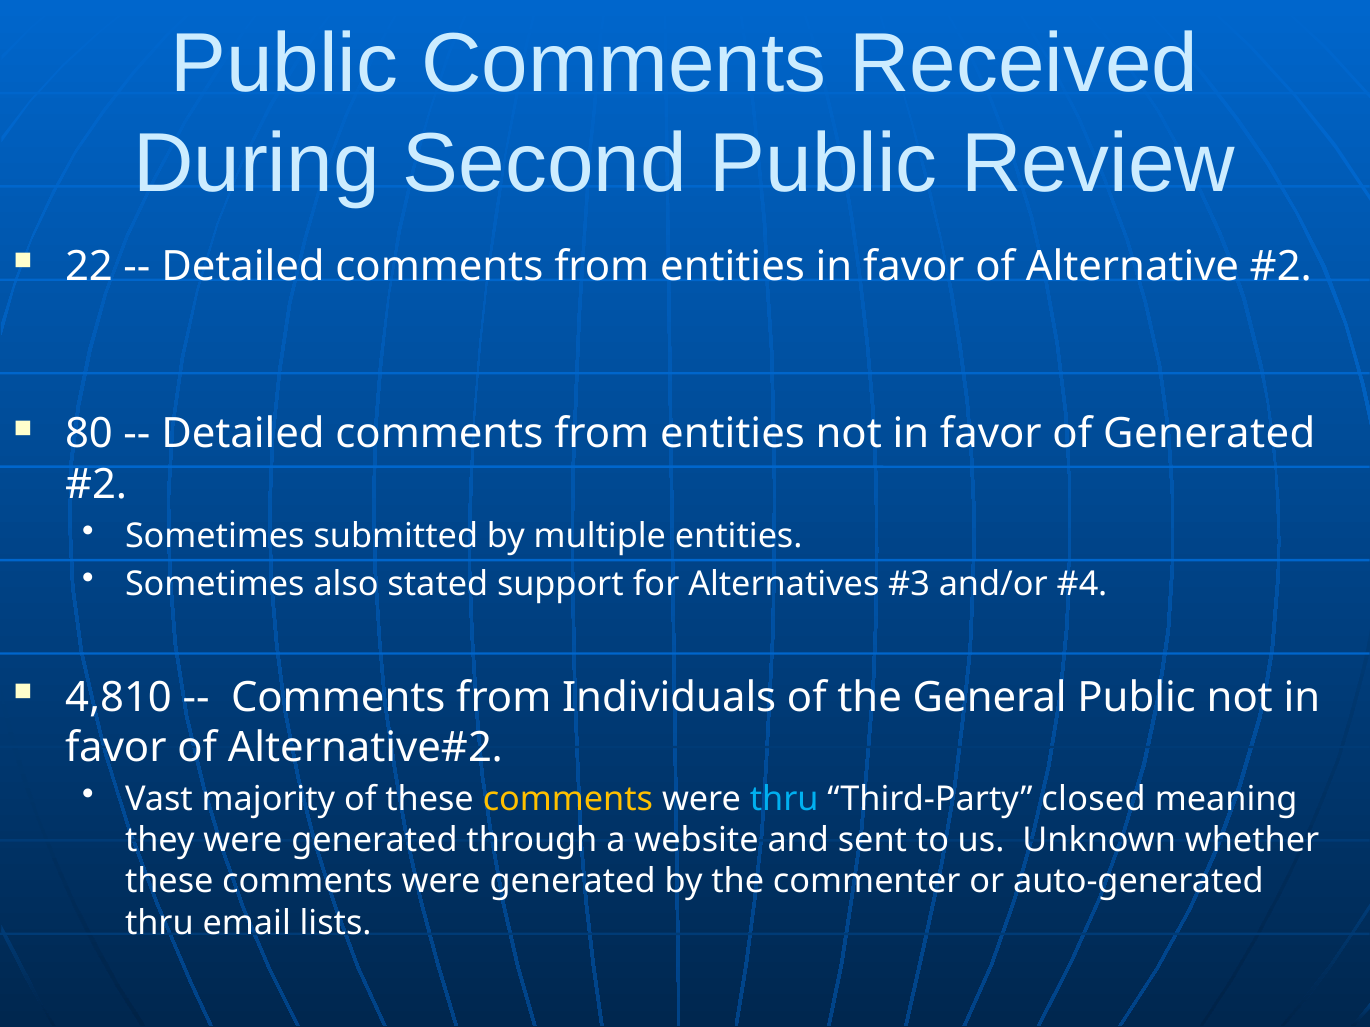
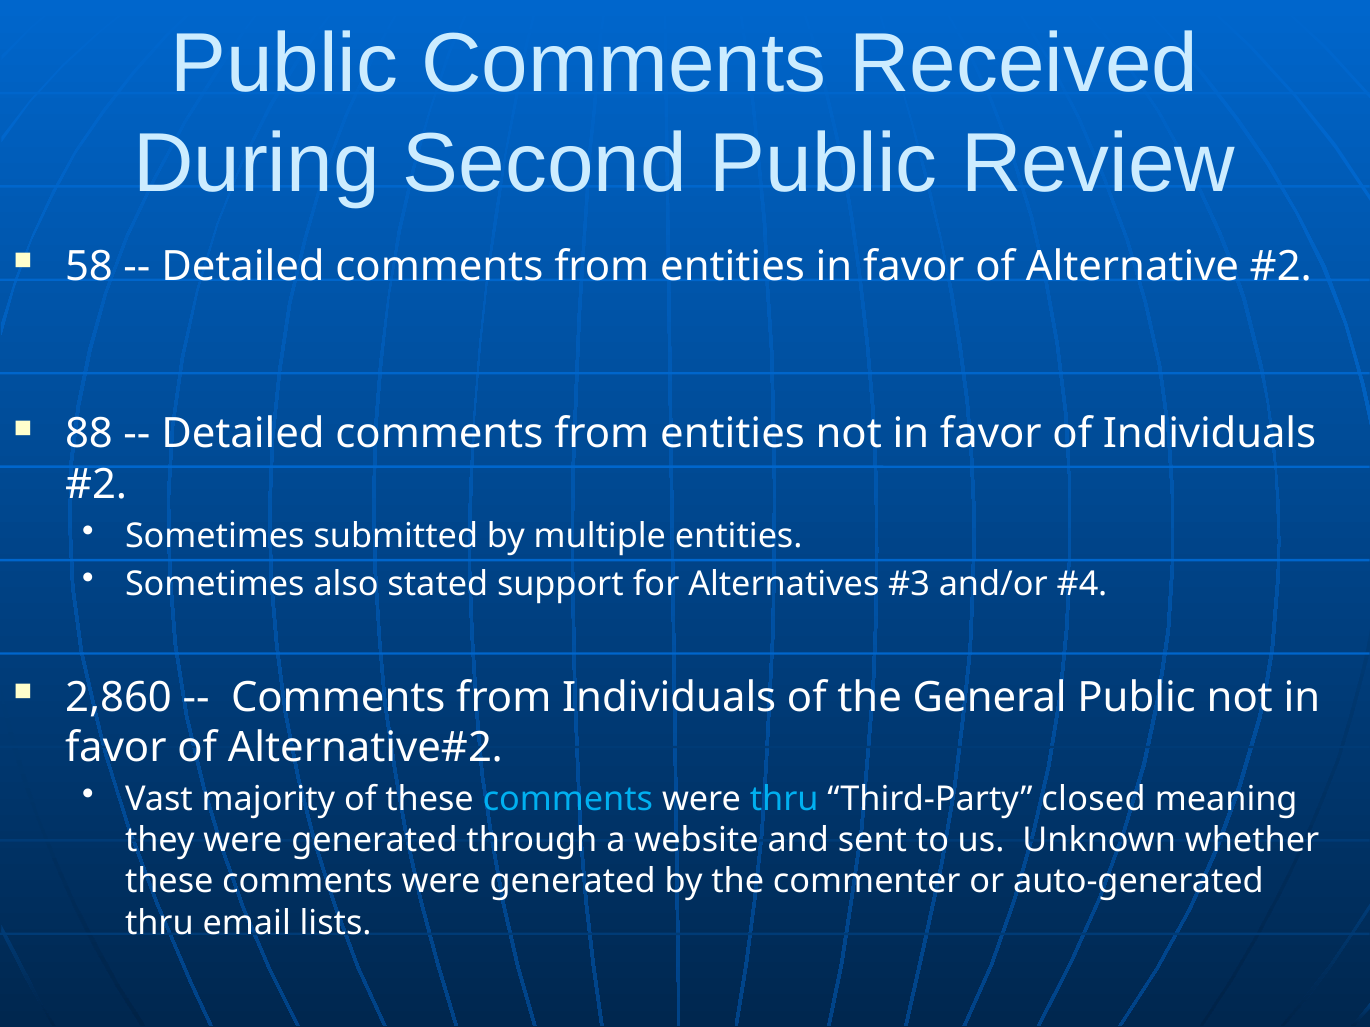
22: 22 -> 58
80: 80 -> 88
of Generated: Generated -> Individuals
4,810: 4,810 -> 2,860
comments at (568, 800) colour: yellow -> light blue
